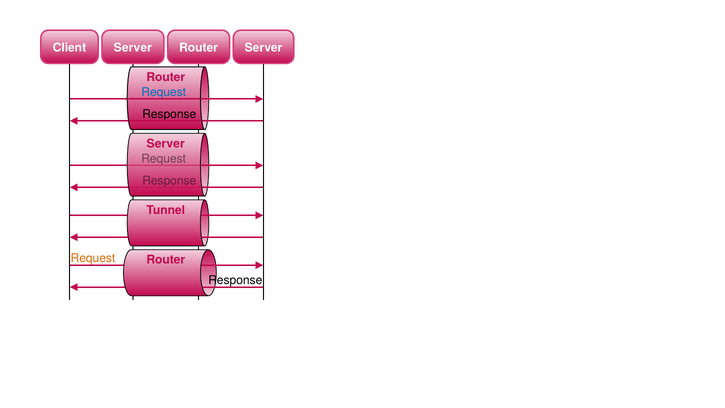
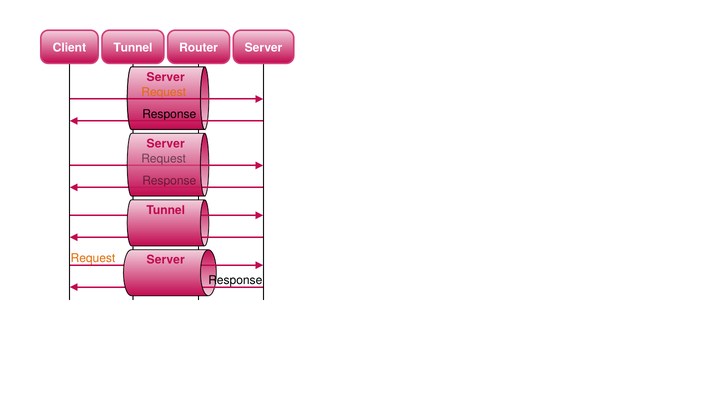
Client Server: Server -> Tunnel
Router at (166, 77): Router -> Server
Request at (164, 92) colour: blue -> orange
Router at (166, 260): Router -> Server
